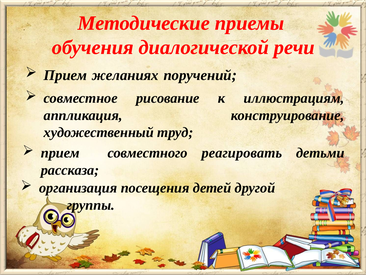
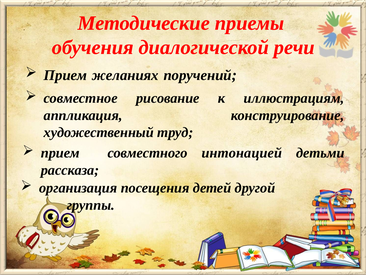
реагировать: реагировать -> интонацией
